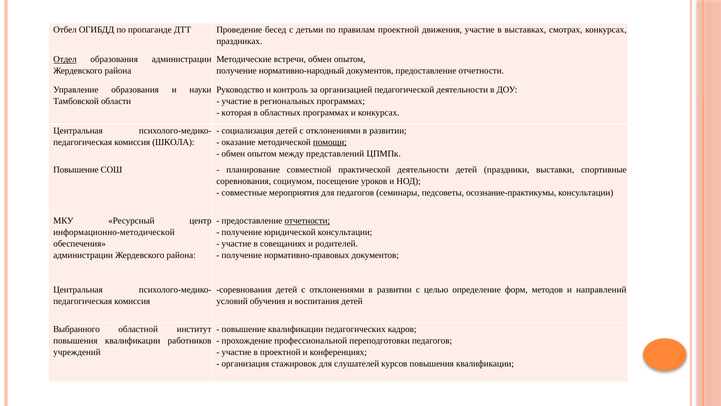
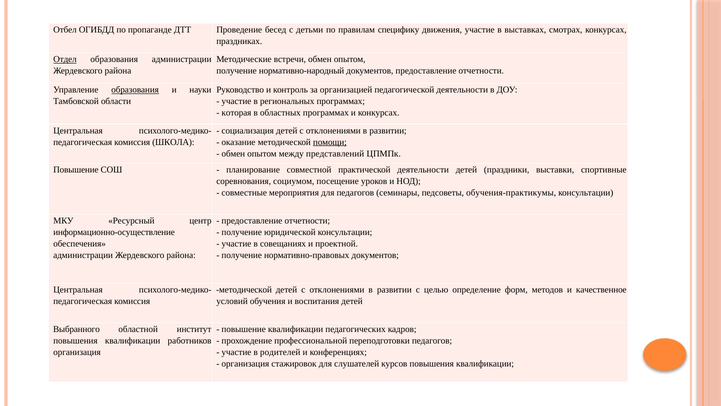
правилам проектной: проектной -> специфику
образования at (135, 90) underline: none -> present
осознание-практикумы: осознание-практикумы -> обучения-практикумы
отчетности at (307, 221) underline: present -> none
информационно-методической: информационно-методической -> информационно-осуществление
родителей: родителей -> проектной
соревнования at (244, 290): соревнования -> методической
направлений: направлений -> качественное
учреждений at (77, 352): учреждений -> организация
в проектной: проектной -> родителей
